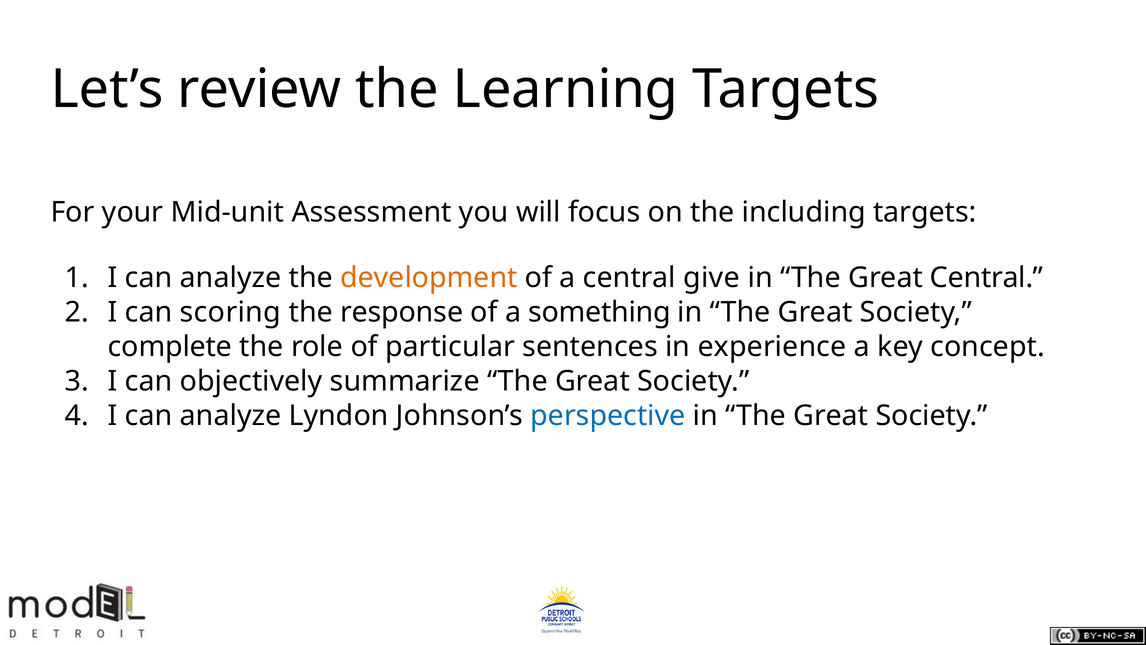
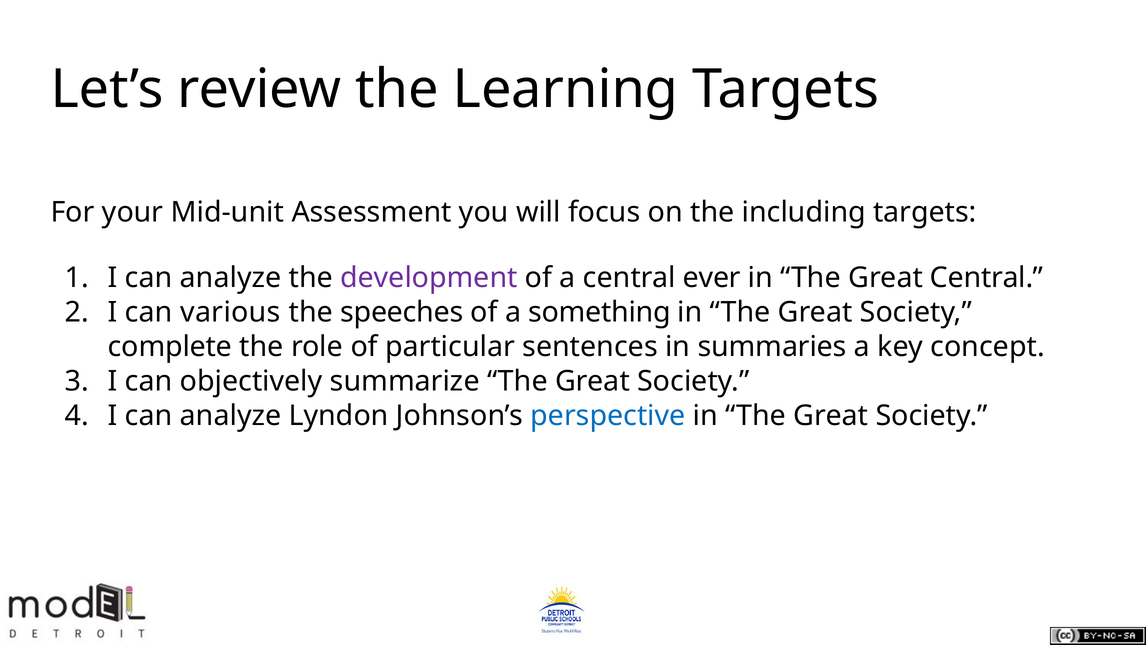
development colour: orange -> purple
give: give -> ever
scoring: scoring -> various
response: response -> speeches
experience: experience -> summaries
